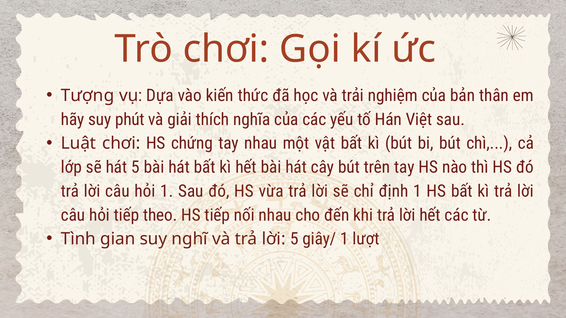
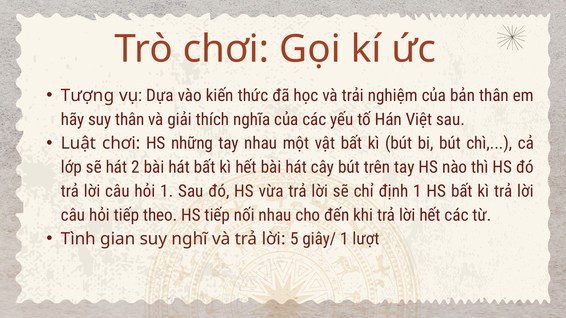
suy phút: phút -> thân
chứng: chứng -> những
hát 5: 5 -> 2
